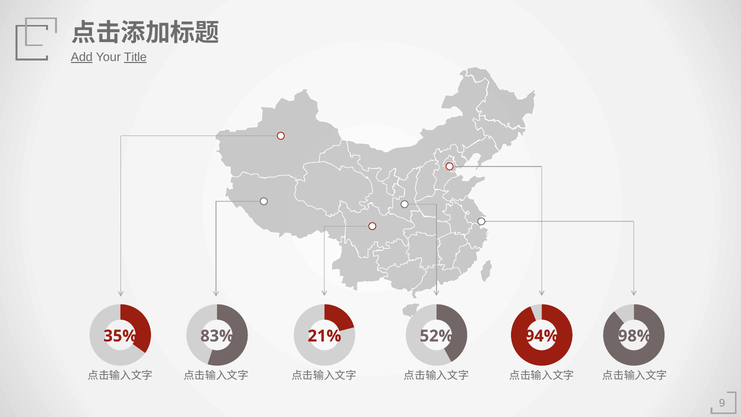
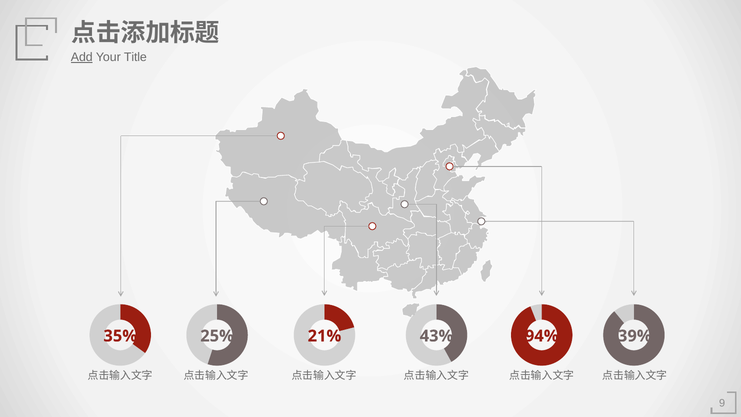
Title underline: present -> none
83%: 83% -> 25%
52%: 52% -> 43%
98%: 98% -> 39%
